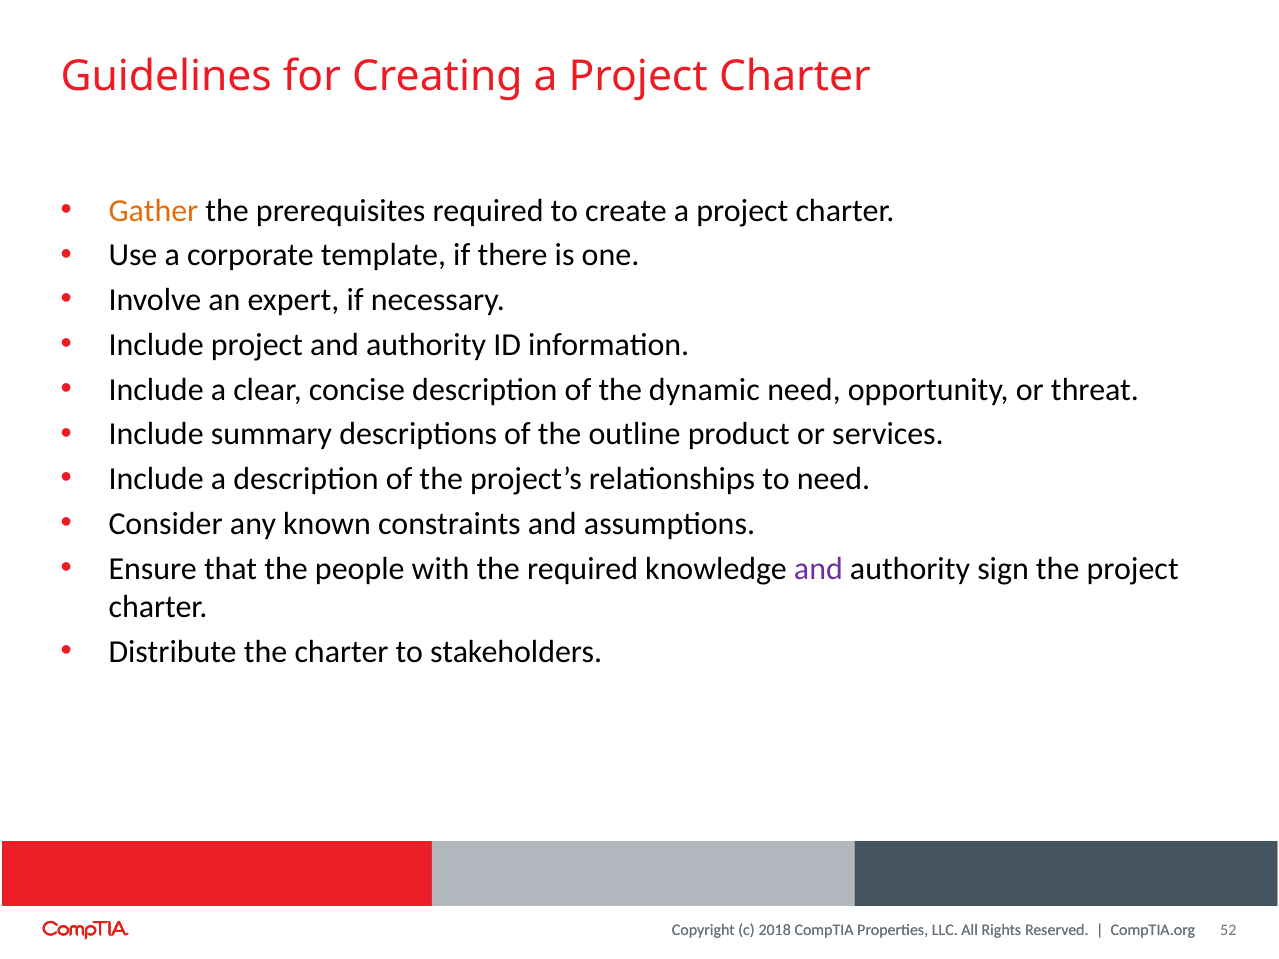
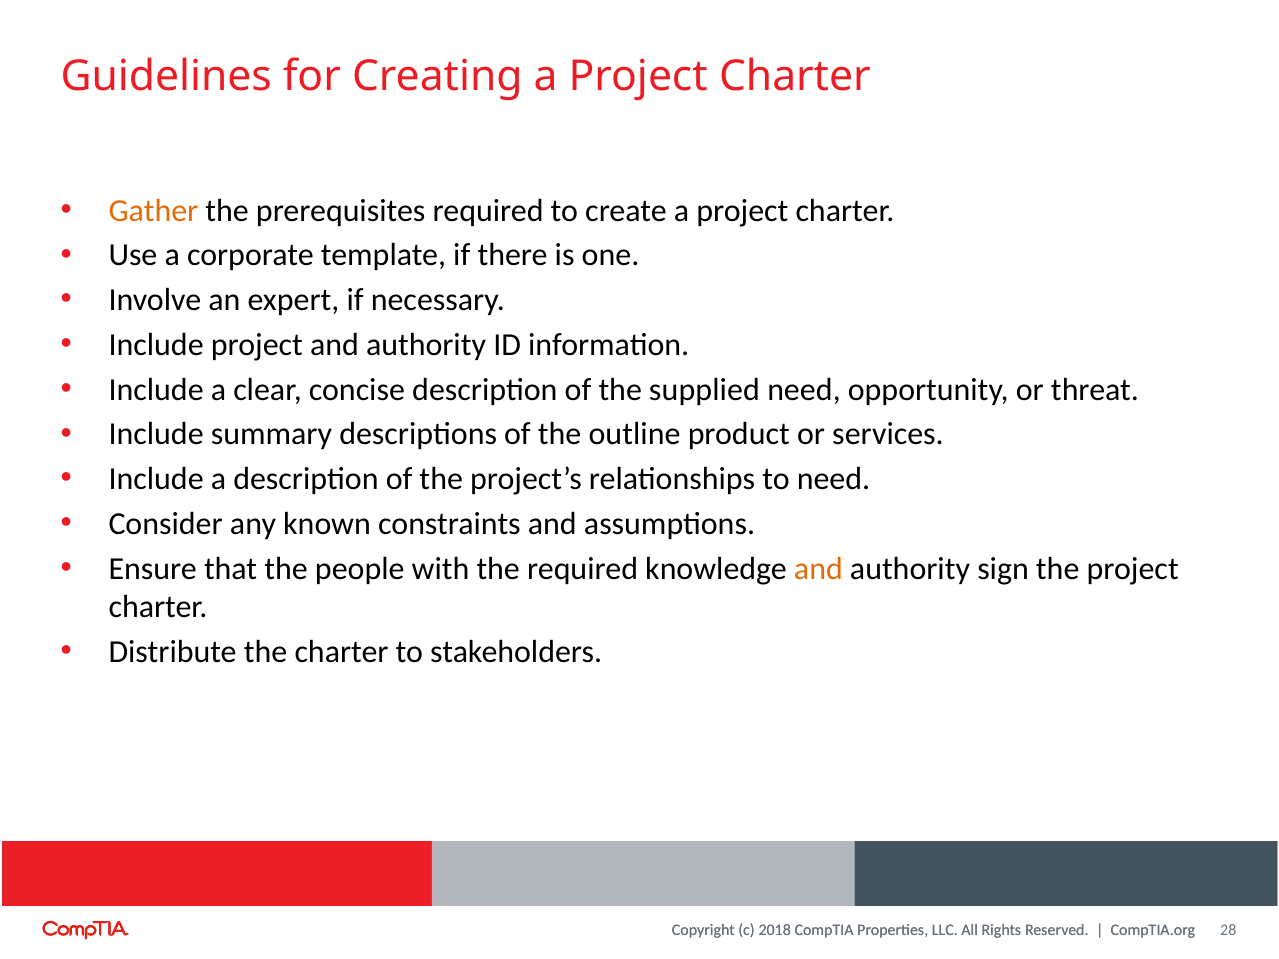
dynamic: dynamic -> supplied
and at (818, 569) colour: purple -> orange
52: 52 -> 28
